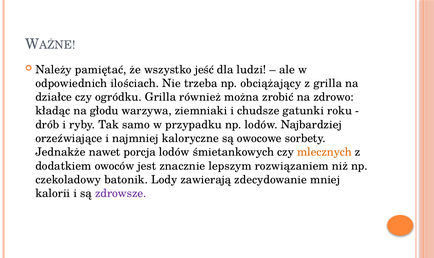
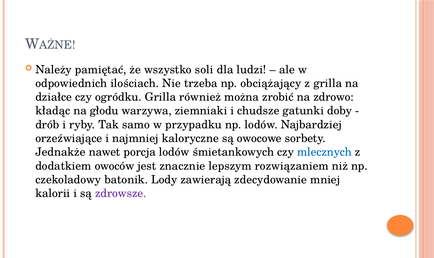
jeść: jeść -> soli
roku: roku -> doby
mlecznych colour: orange -> blue
